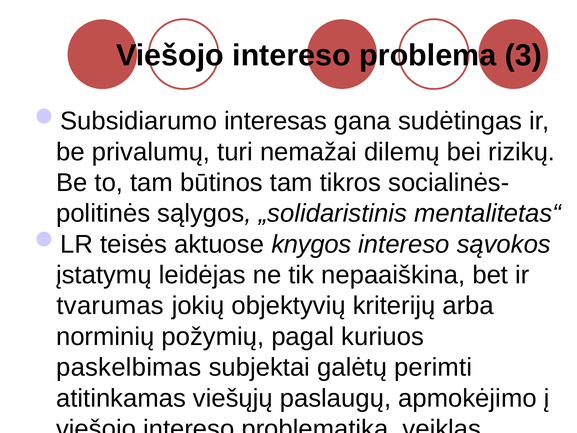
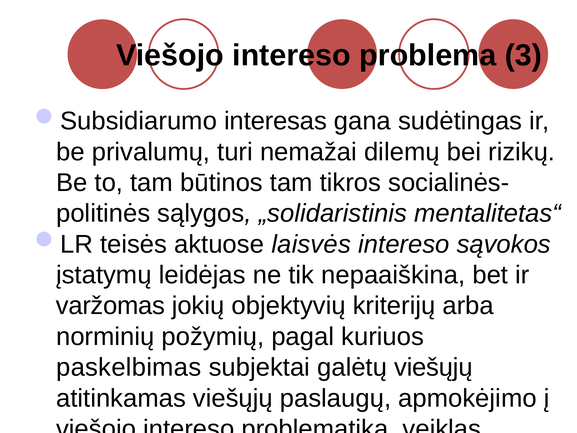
knygos: knygos -> laisvės
tvarumas: tvarumas -> varžomas
galėtų perimti: perimti -> viešųjų
